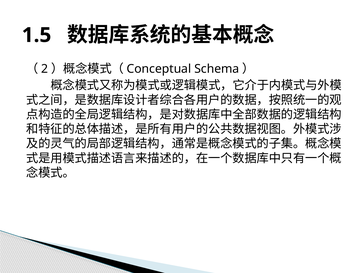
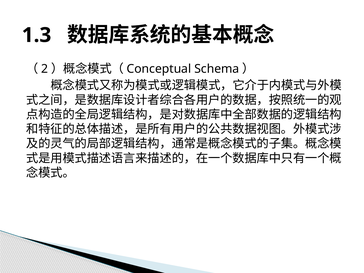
1.5: 1.5 -> 1.3
